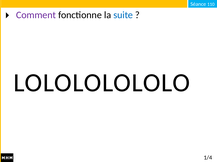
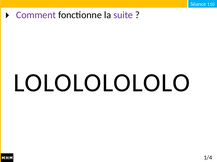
suite colour: blue -> purple
